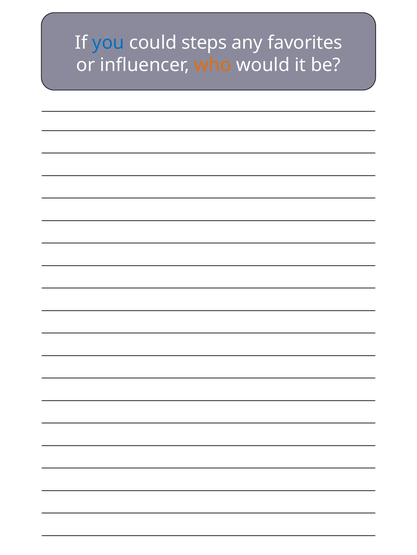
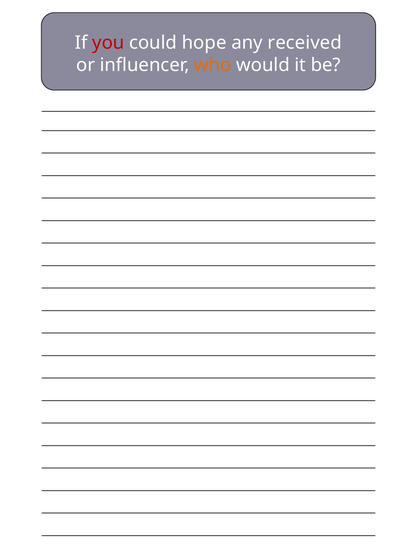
you colour: blue -> red
steps: steps -> hope
favorites: favorites -> received
